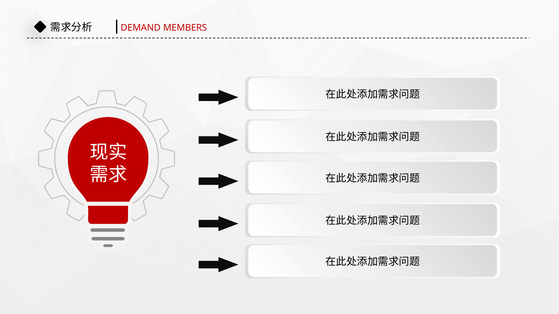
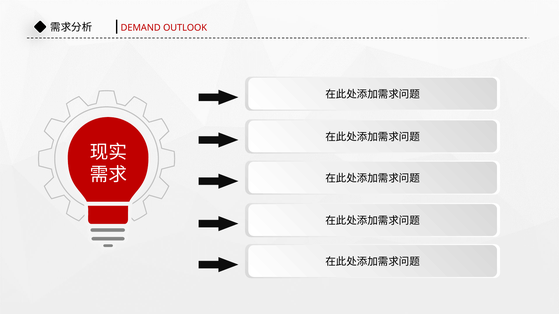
MEMBERS: MEMBERS -> OUTLOOK
